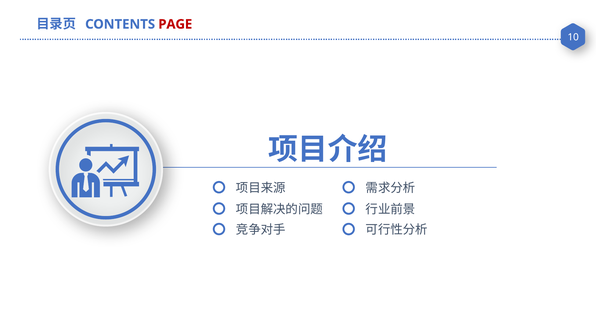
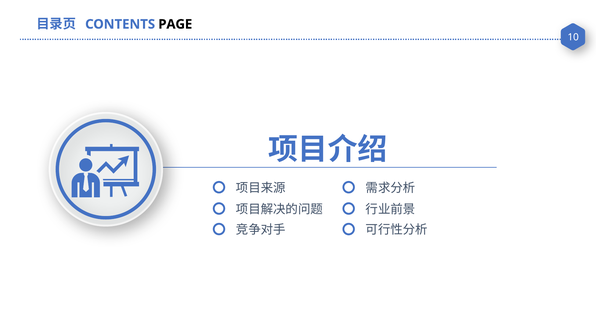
PAGE colour: red -> black
